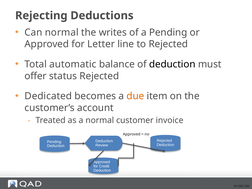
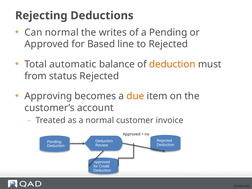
Letter: Letter -> Based
deduction at (172, 64) colour: black -> orange
offer: offer -> from
Dedicated: Dedicated -> Approving
